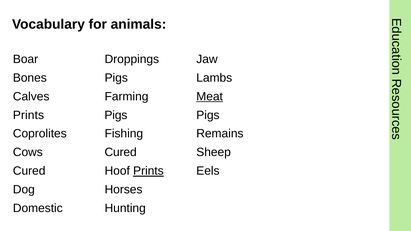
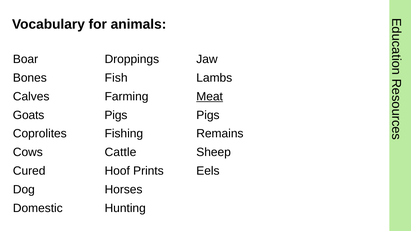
Pigs at (116, 78): Pigs -> Fish
Prints at (28, 115): Prints -> Goats
Cured at (121, 152): Cured -> Cattle
Prints at (148, 171) underline: present -> none
